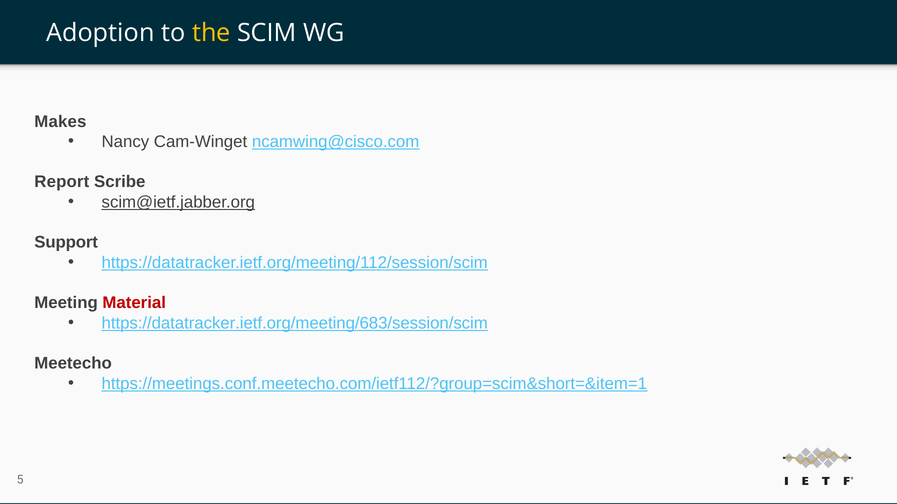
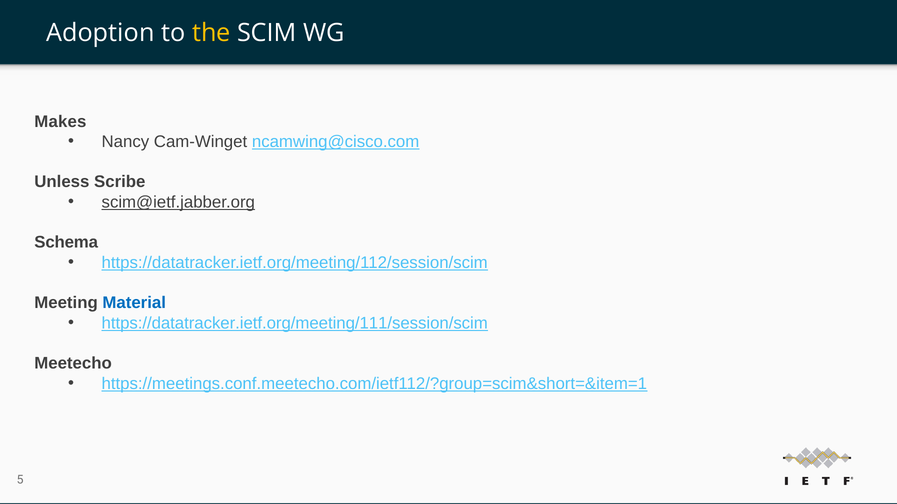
Report: Report -> Unless
Support: Support -> Schema
Material colour: red -> blue
https://datatracker.ietf.org/meeting/683/session/scim: https://datatracker.ietf.org/meeting/683/session/scim -> https://datatracker.ietf.org/meeting/111/session/scim
